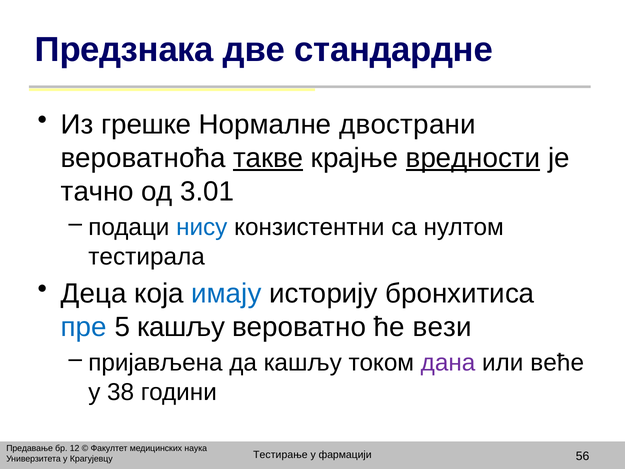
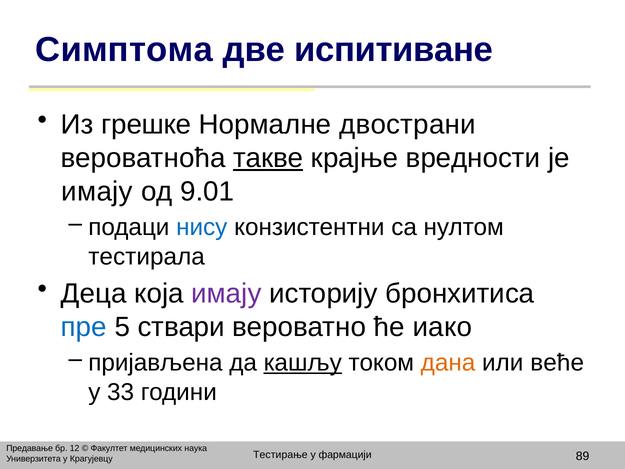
Предзнака: Предзнака -> Симптома
стандардне: стандардне -> испитиване
вредности underline: present -> none
тачно at (97, 191): тачно -> имају
3.01: 3.01 -> 9.01
имају at (226, 293) colour: blue -> purple
5 кашљу: кашљу -> ствари
вези: вези -> иако
кашљу at (303, 363) underline: none -> present
дана colour: purple -> orange
38: 38 -> 33
56: 56 -> 89
